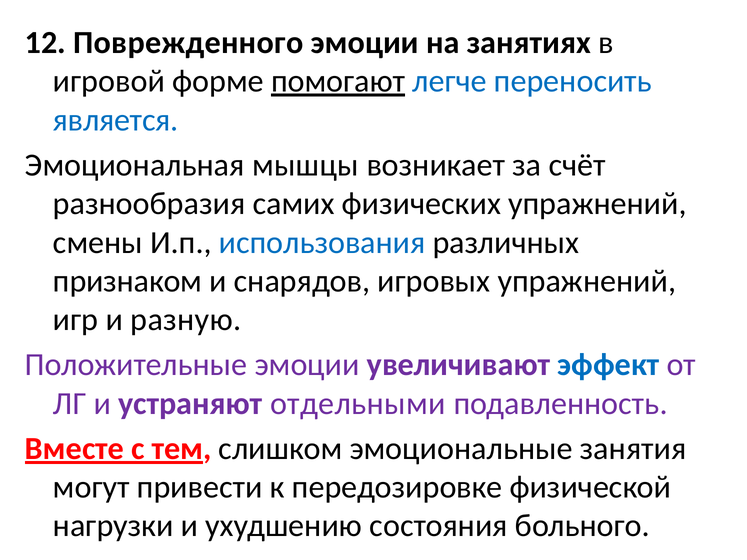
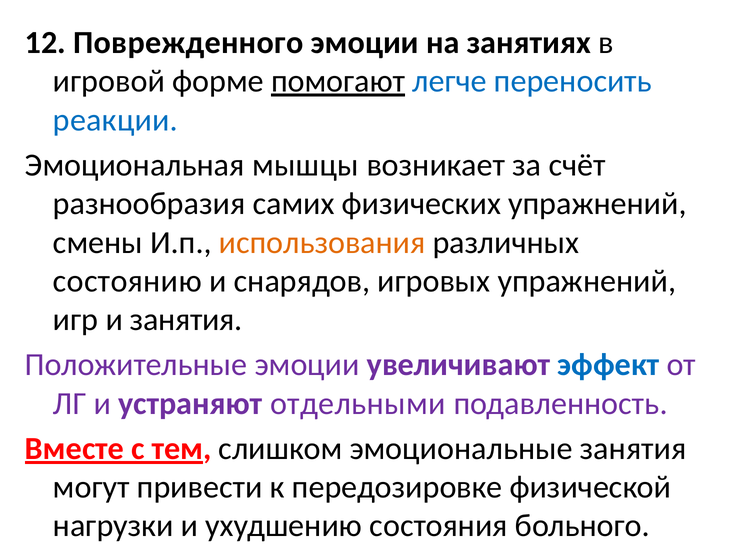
является: является -> реакции
использования colour: blue -> orange
признаком: признаком -> состоянию
и разную: разную -> занятия
